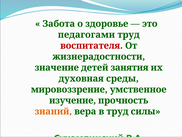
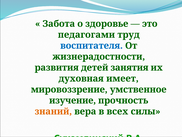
воспитателя colour: red -> blue
значение: значение -> развития
среды: среды -> имеет
в труд: труд -> всех
